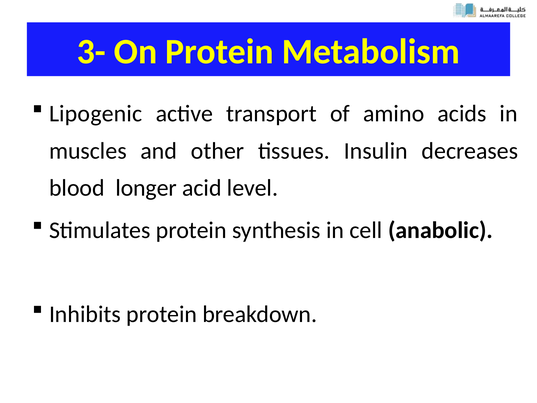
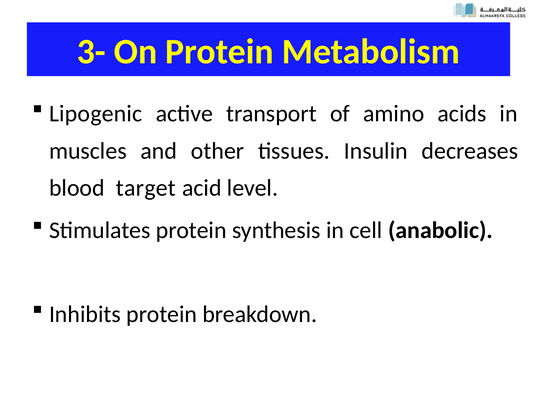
longer: longer -> target
